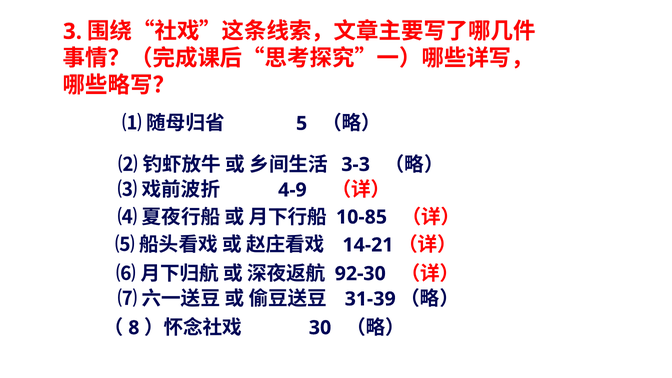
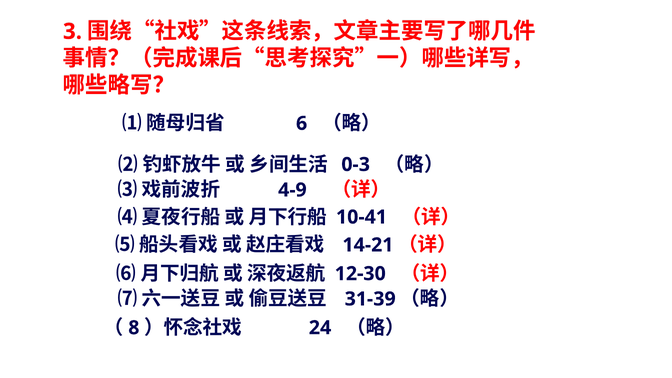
5: 5 -> 6
3-3: 3-3 -> 0-3
10-85: 10-85 -> 10-41
92-30: 92-30 -> 12-30
30: 30 -> 24
